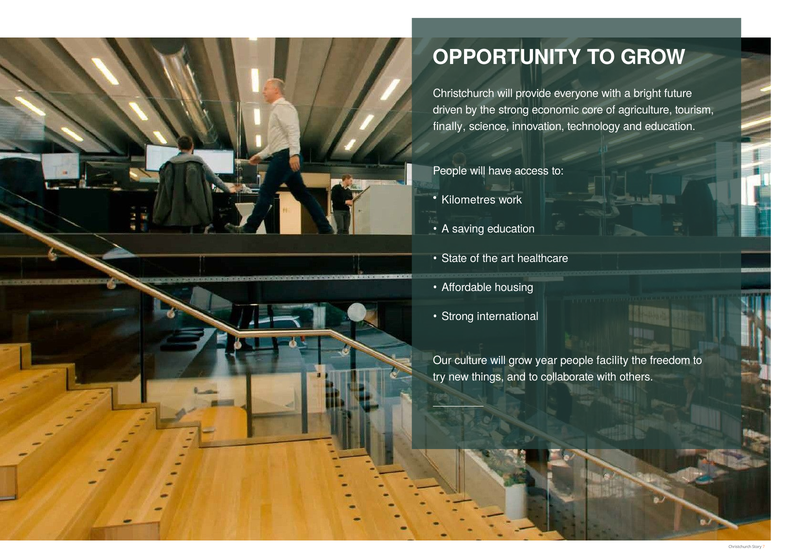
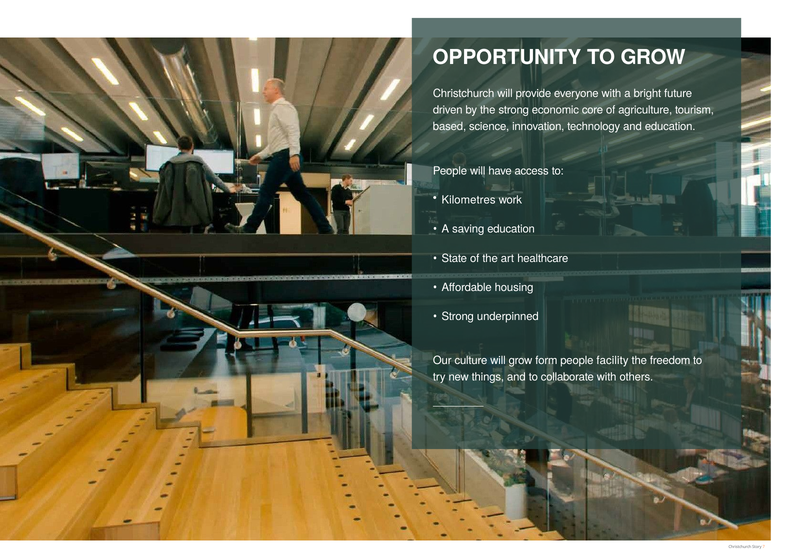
finally: finally -> based
international: international -> underpinned
year: year -> form
